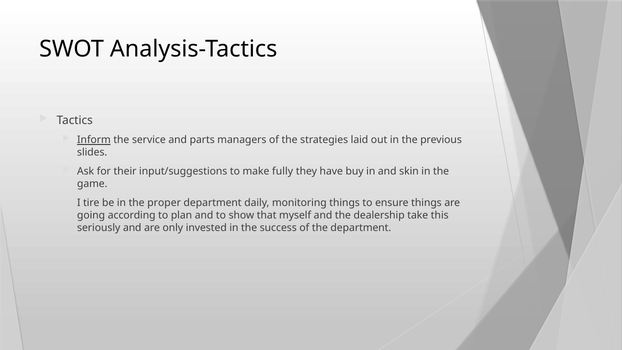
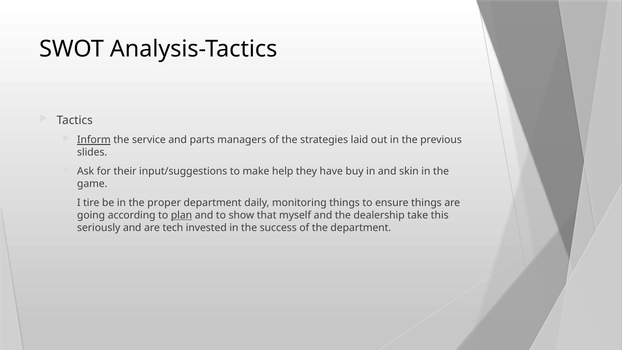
fully: fully -> help
plan underline: none -> present
only: only -> tech
